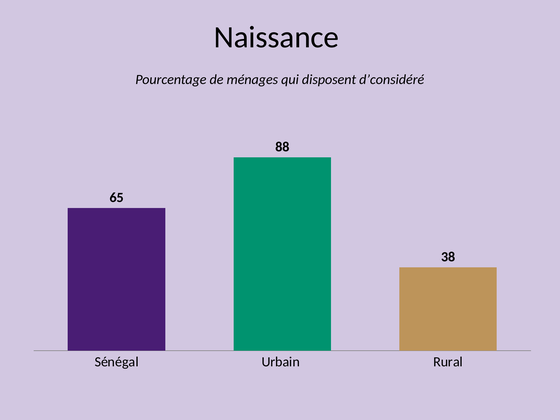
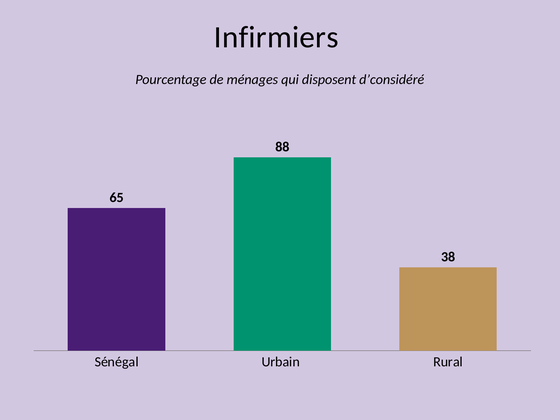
Naissance: Naissance -> Infirmiers
